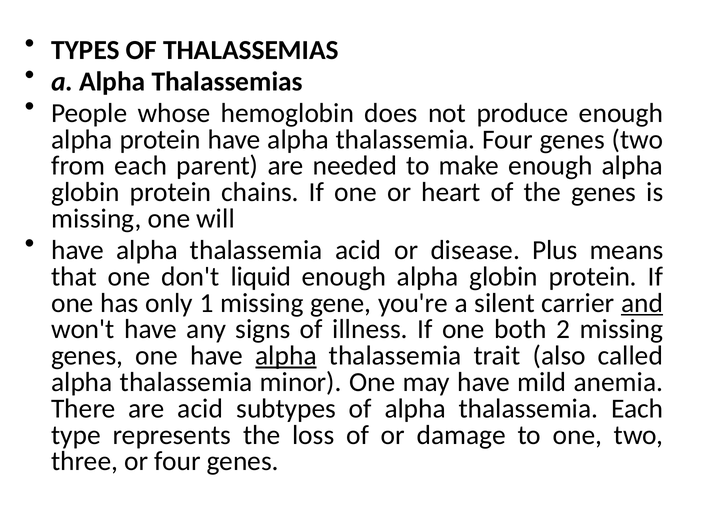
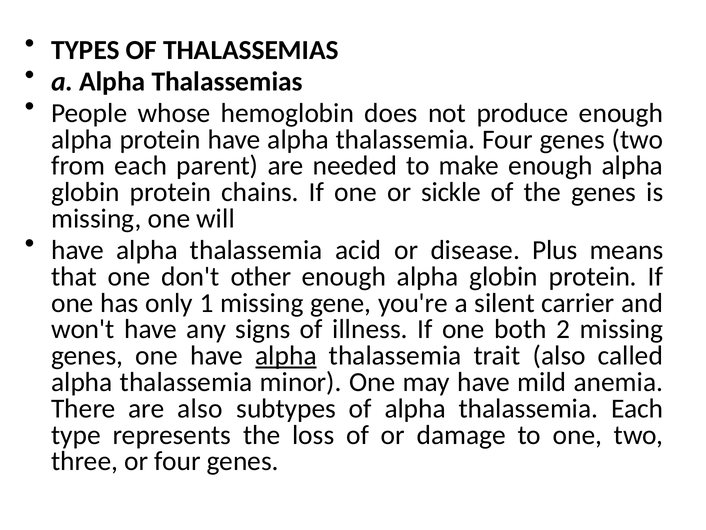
heart: heart -> sickle
liquid: liquid -> other
and underline: present -> none
are acid: acid -> also
